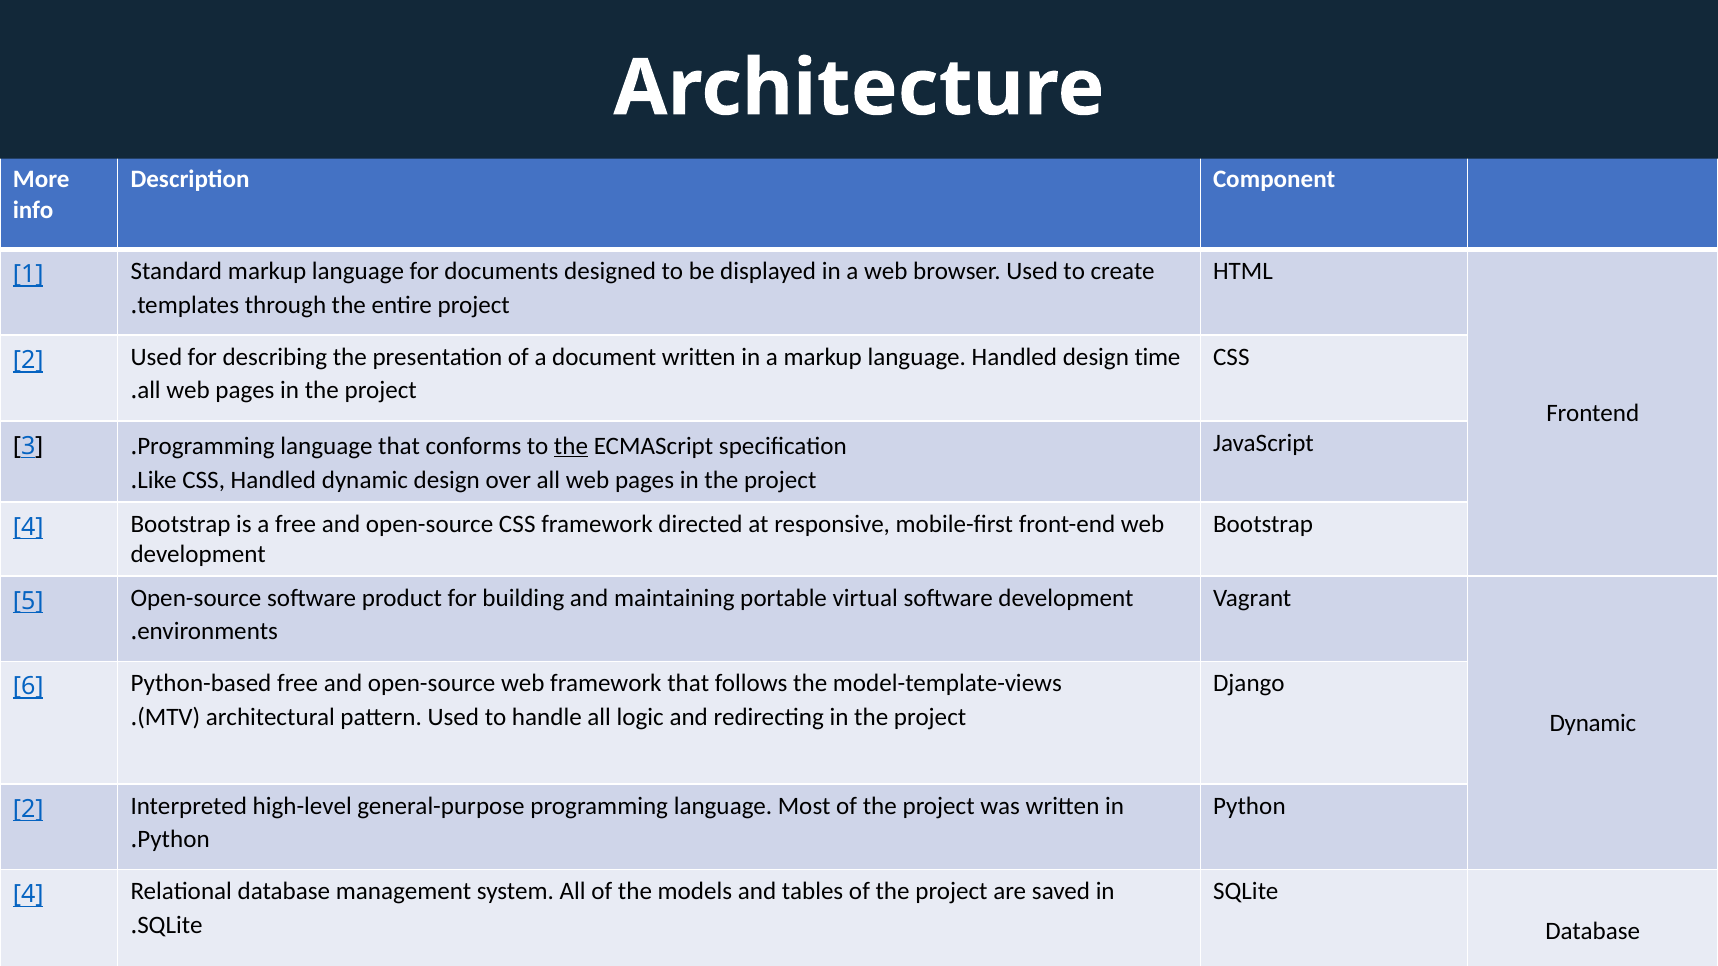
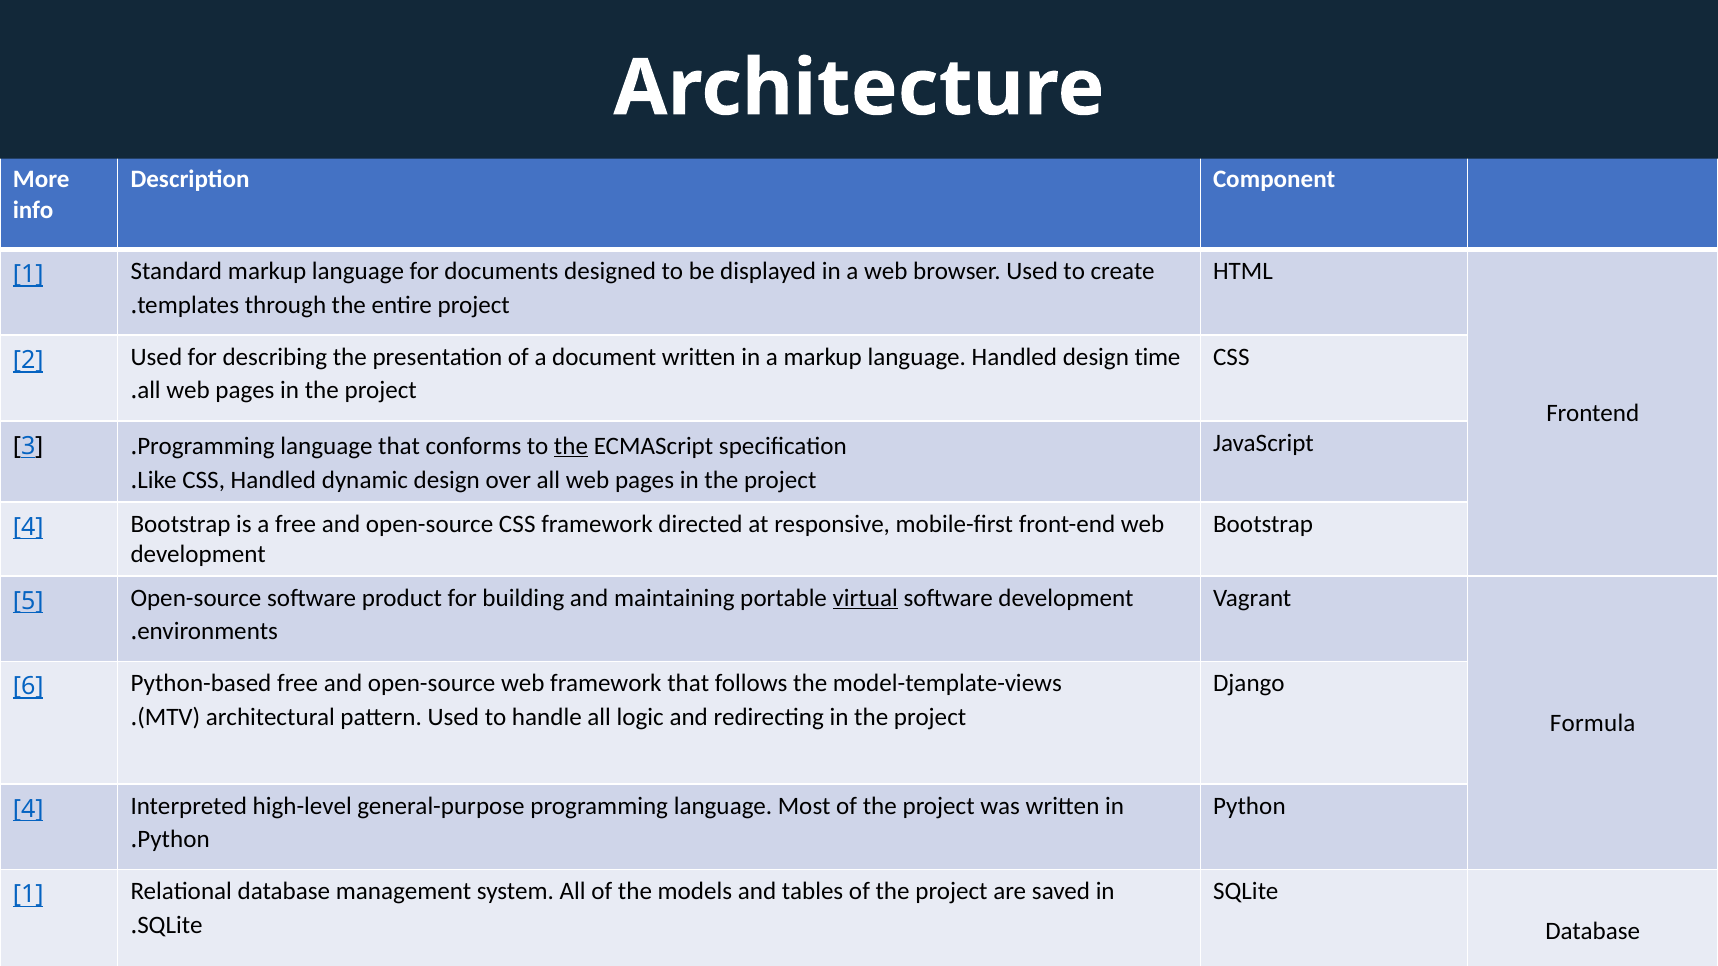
virtual underline: none -> present
Dynamic at (1593, 723): Dynamic -> Formula
2 at (28, 809): 2 -> 4
4 at (28, 895): 4 -> 1
